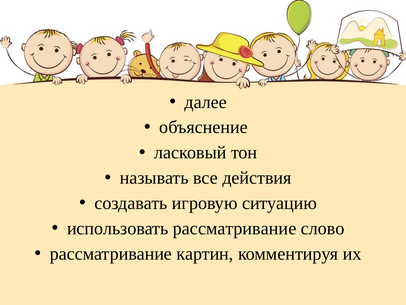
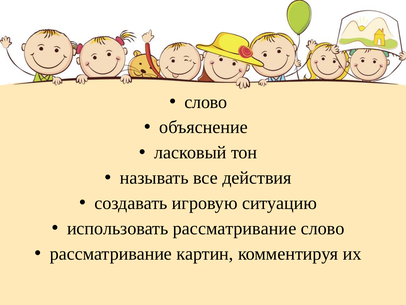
далее at (206, 102): далее -> слово
